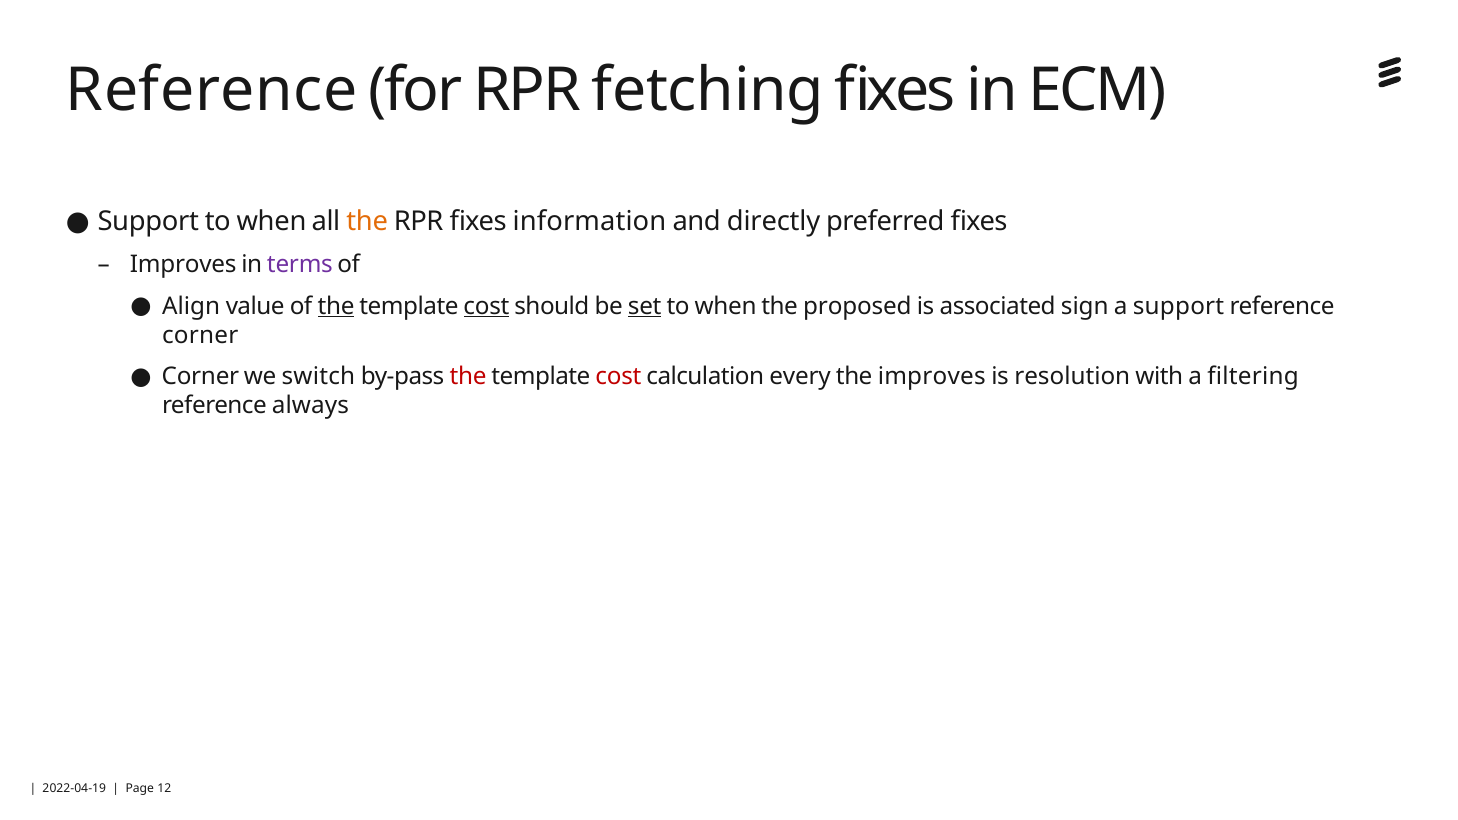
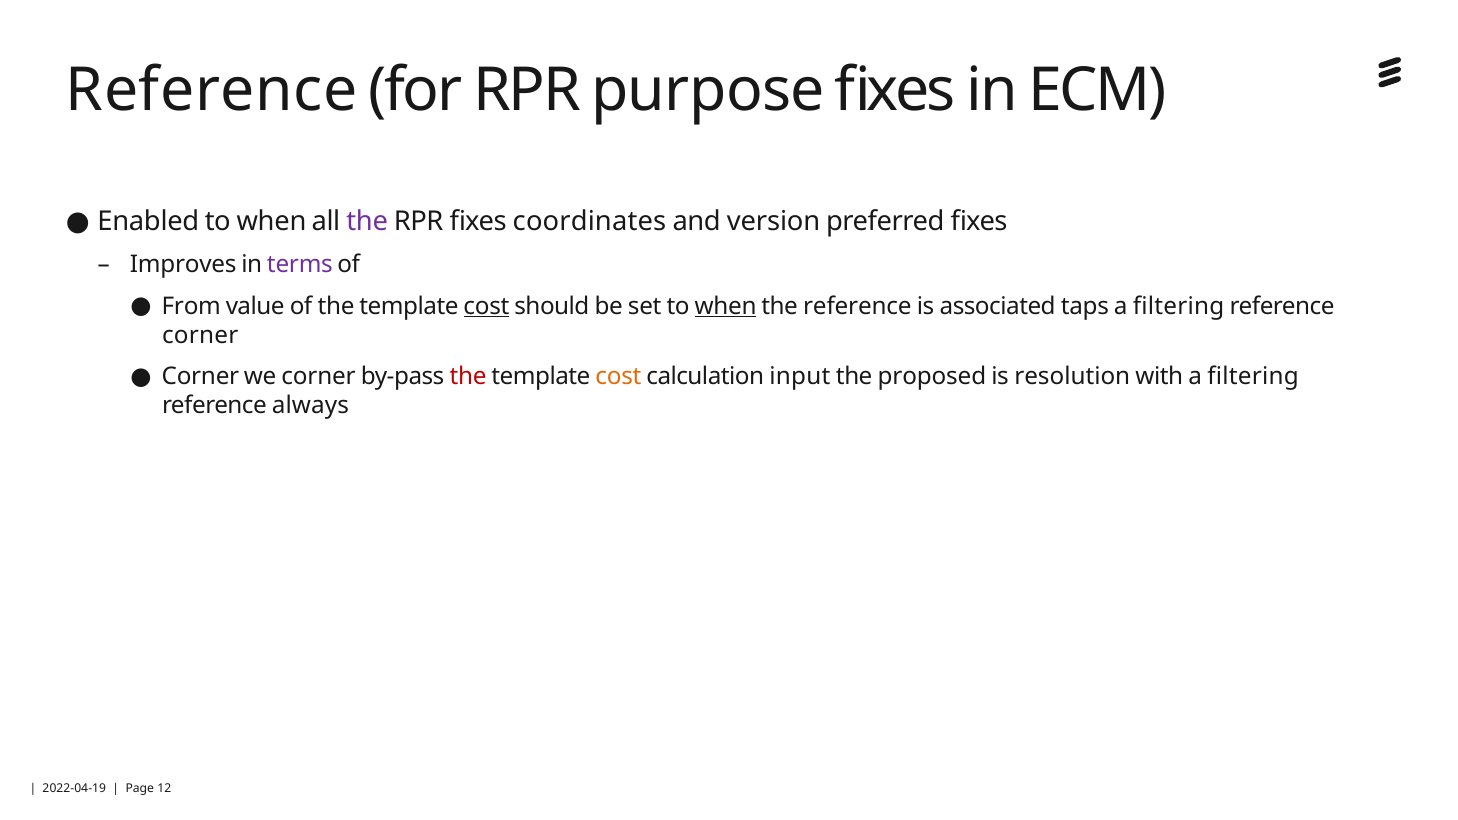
fetching: fetching -> purpose
Support at (148, 222): Support -> Enabled
the at (367, 222) colour: orange -> purple
information: information -> coordinates
directly: directly -> version
Align: Align -> From
the at (336, 306) underline: present -> none
set underline: present -> none
when at (726, 306) underline: none -> present
the proposed: proposed -> reference
sign: sign -> taps
support at (1179, 306): support -> filtering
we switch: switch -> corner
cost at (618, 376) colour: red -> orange
every: every -> input
the improves: improves -> proposed
